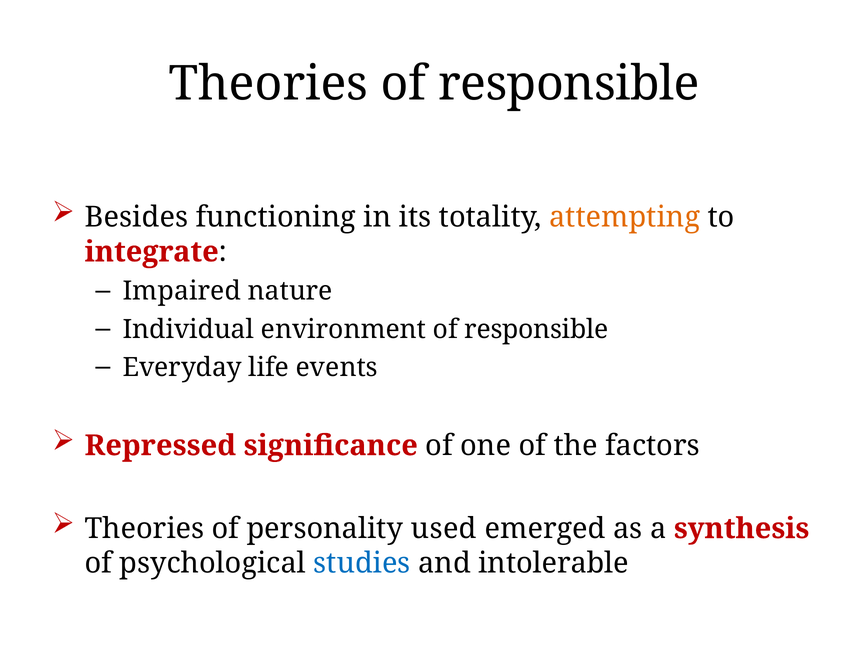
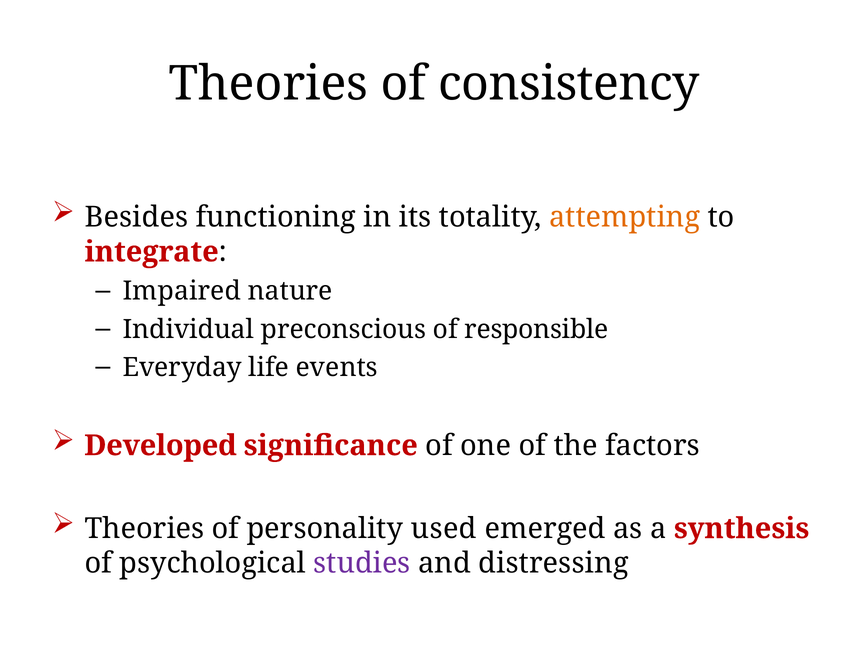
Theories of responsible: responsible -> consistency
environment: environment -> preconscious
Repressed: Repressed -> Developed
studies colour: blue -> purple
intolerable: intolerable -> distressing
